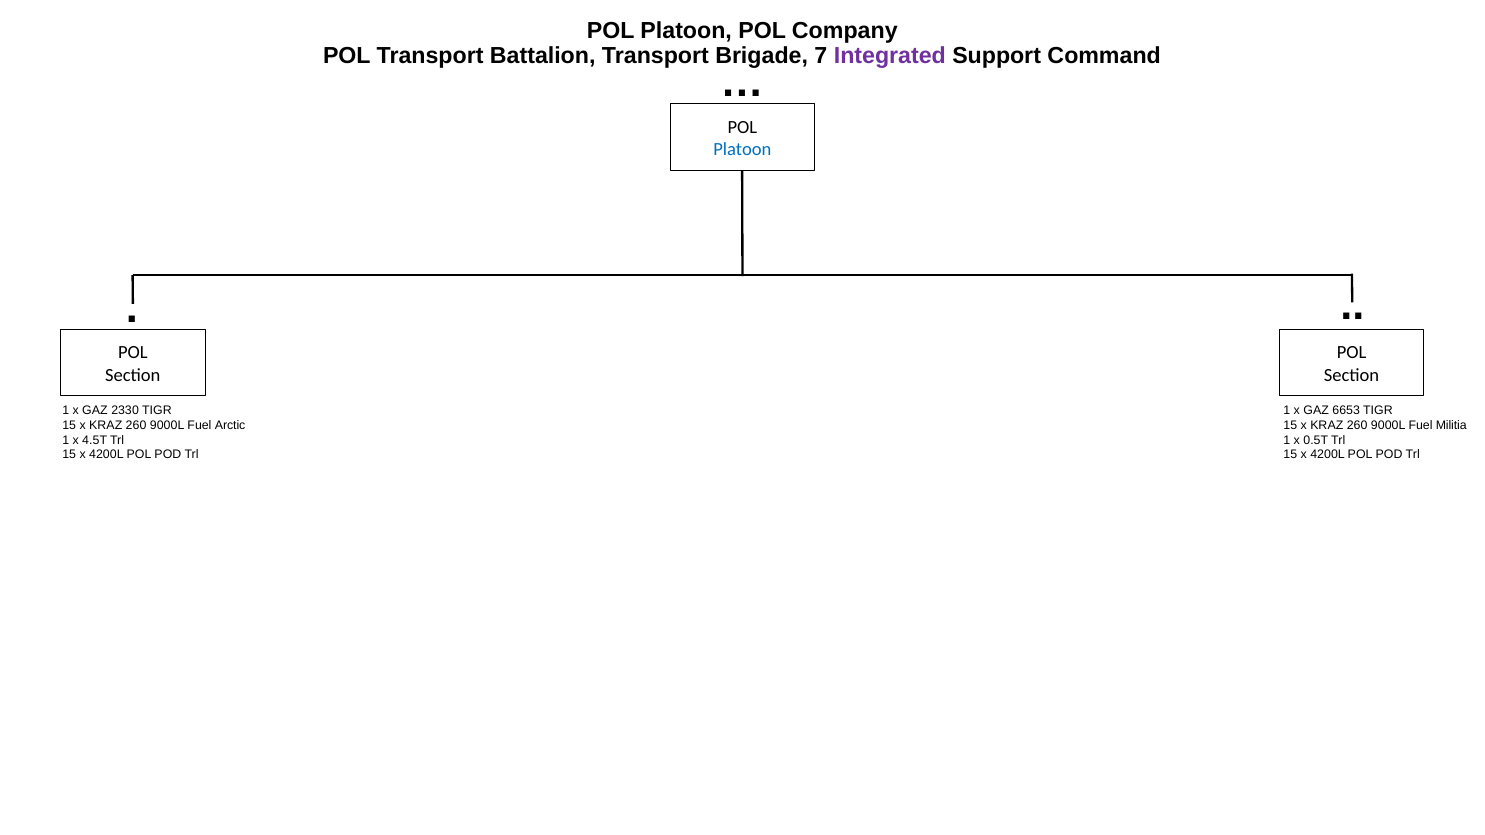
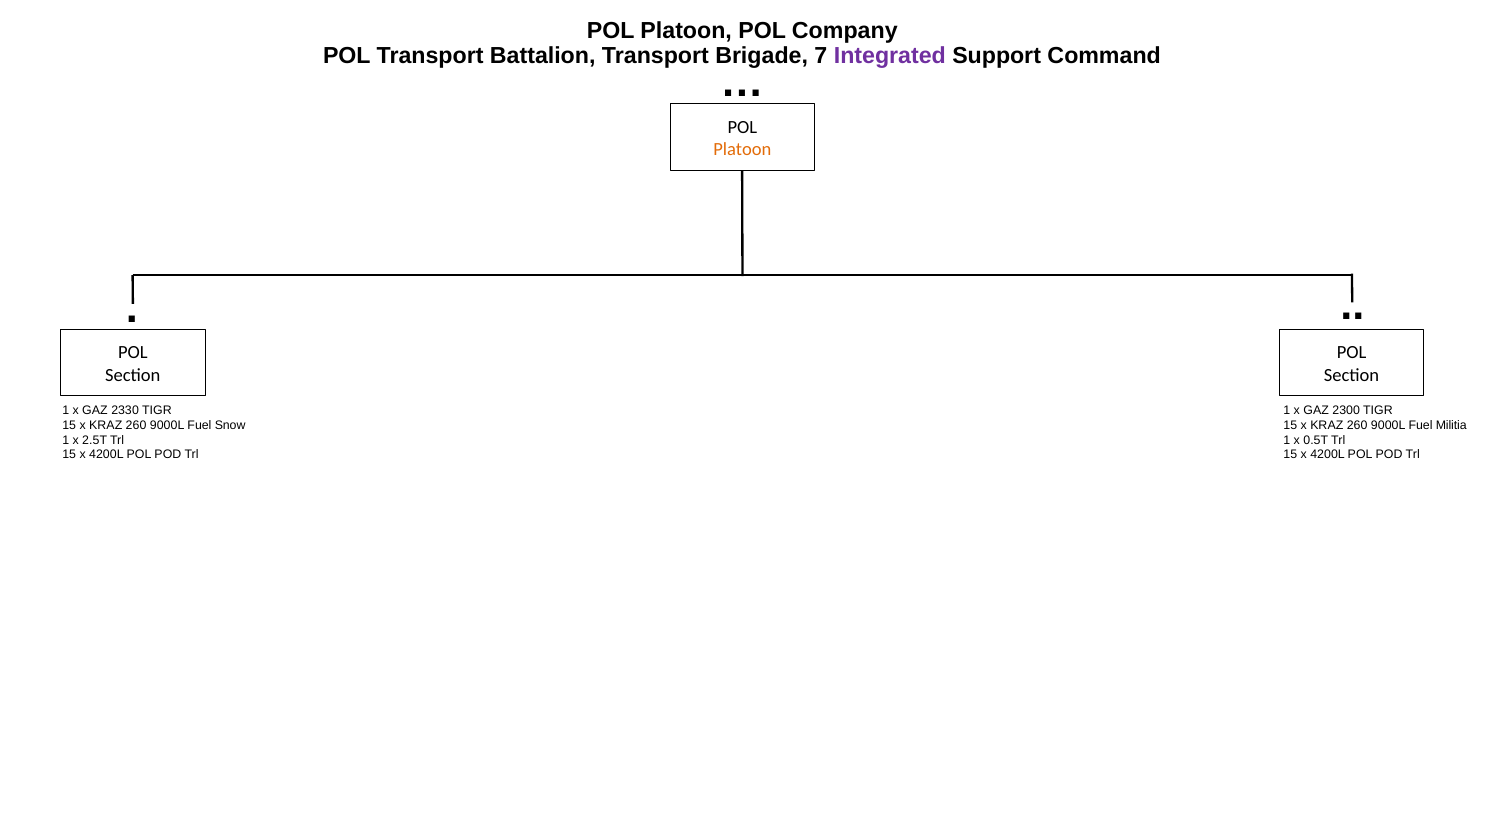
Platoon at (742, 149) colour: blue -> orange
6653: 6653 -> 2300
Arctic: Arctic -> Snow
4.5T: 4.5T -> 2.5T
